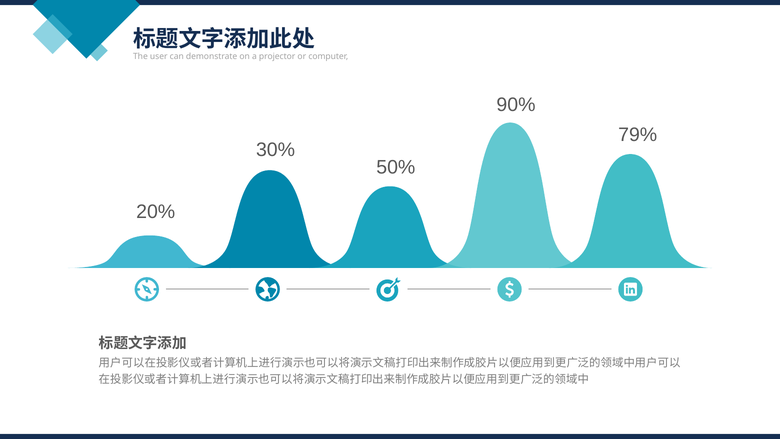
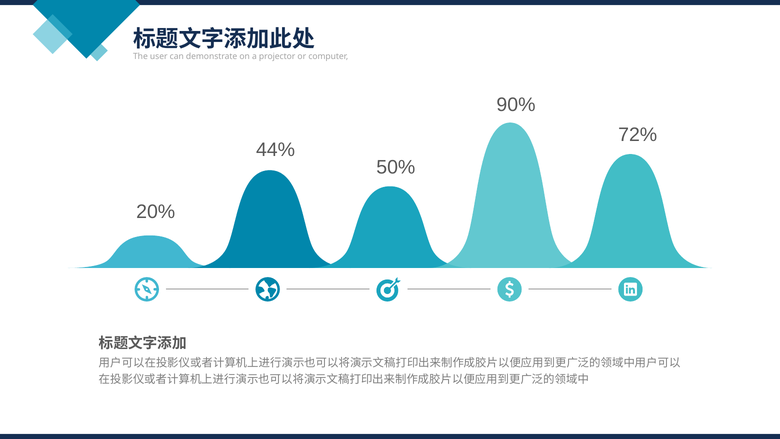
79%: 79% -> 72%
30%: 30% -> 44%
